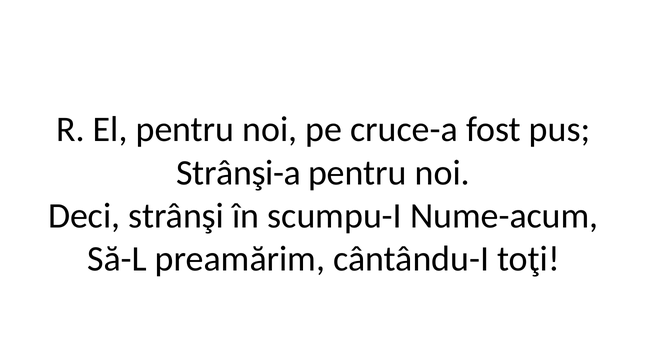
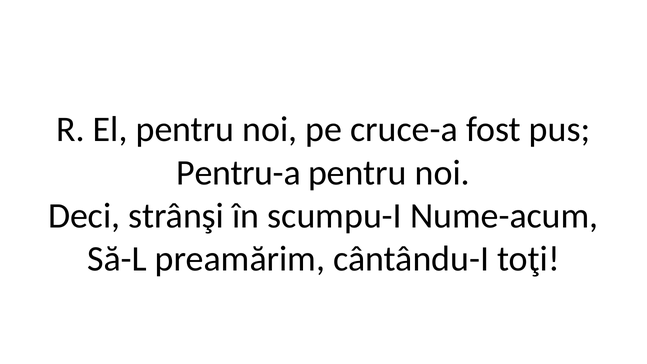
Strânşi-a: Strânşi-a -> Pentru-a
